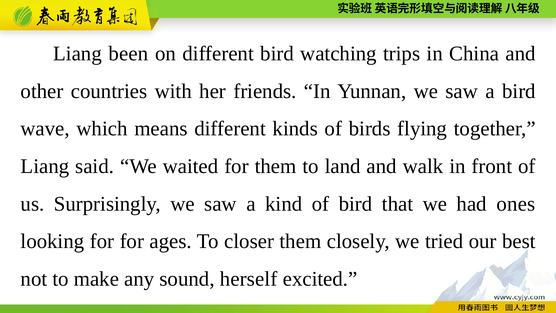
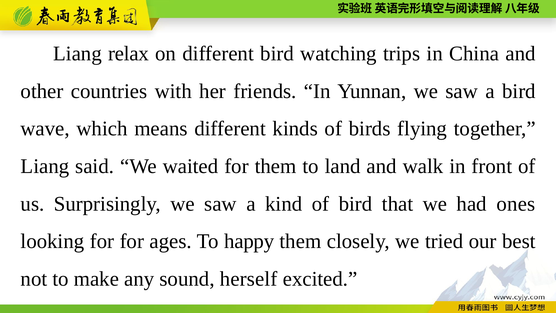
been: been -> relax
closer: closer -> happy
